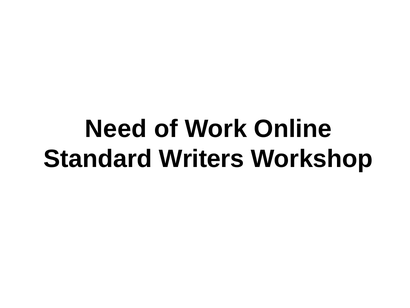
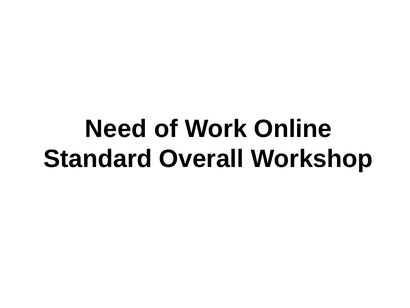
Writers: Writers -> Overall
